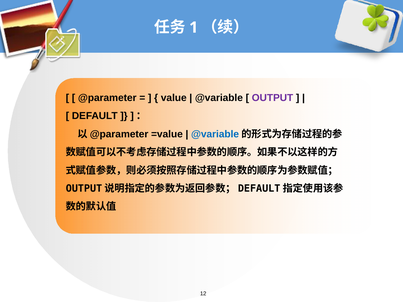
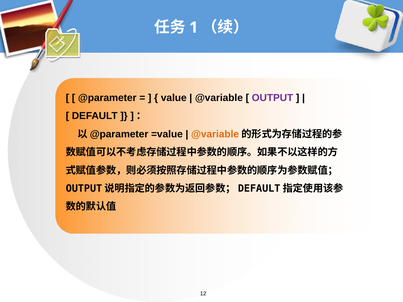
@variable at (215, 134) colour: blue -> orange
